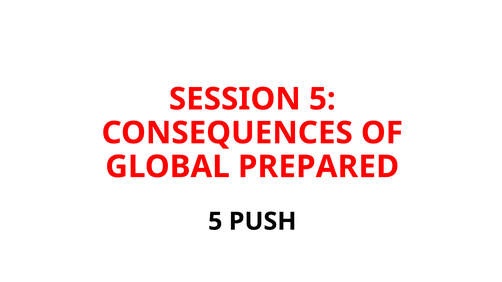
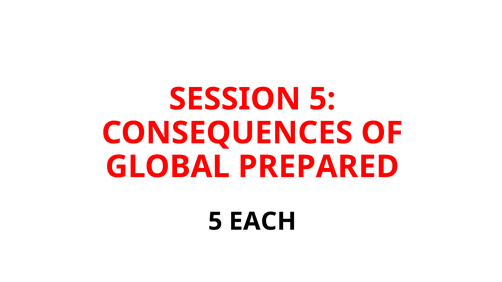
PUSH: PUSH -> EACH
